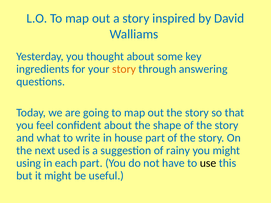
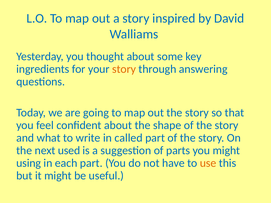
house: house -> called
rainy: rainy -> parts
use colour: black -> orange
